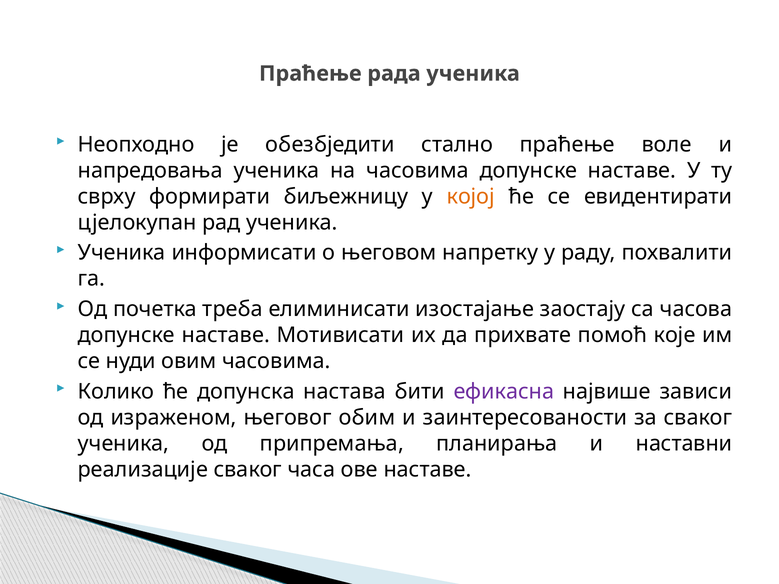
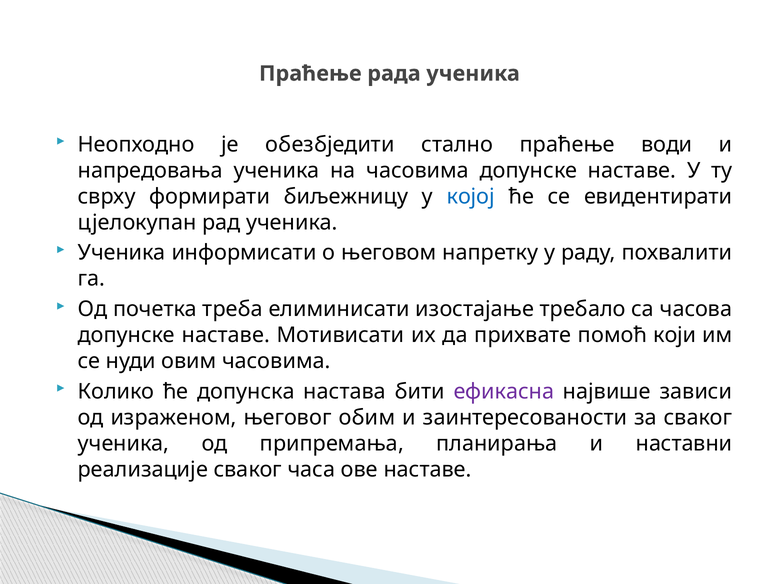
воле: воле -> води
којој colour: orange -> blue
заостају: заостају -> требало
које: које -> који
